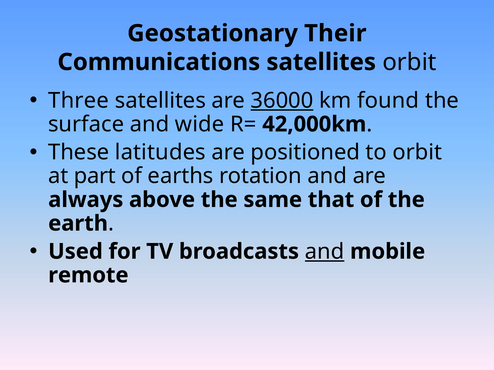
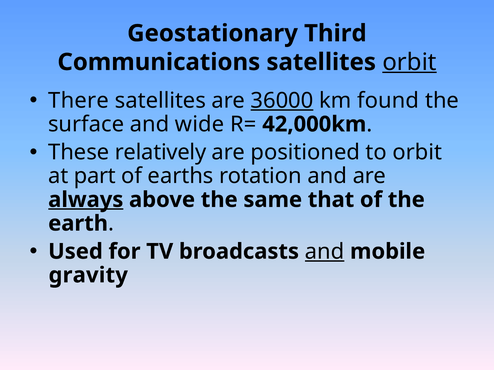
Their: Their -> Third
orbit at (409, 62) underline: none -> present
Three: Three -> There
latitudes: latitudes -> relatively
always underline: none -> present
remote: remote -> gravity
